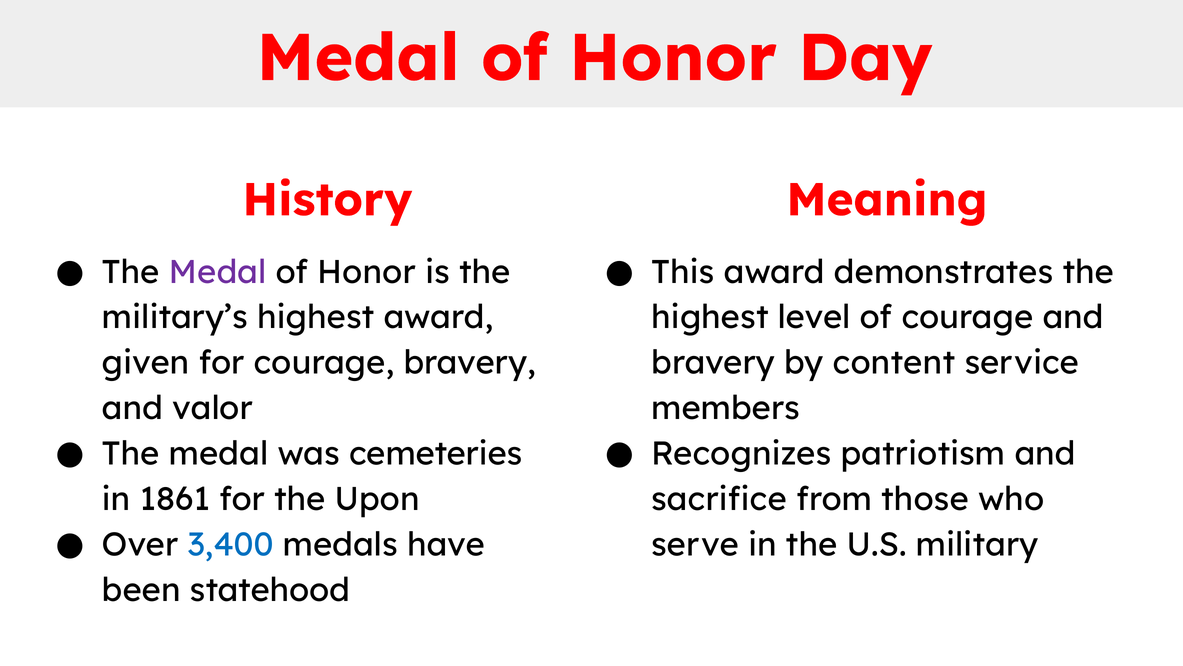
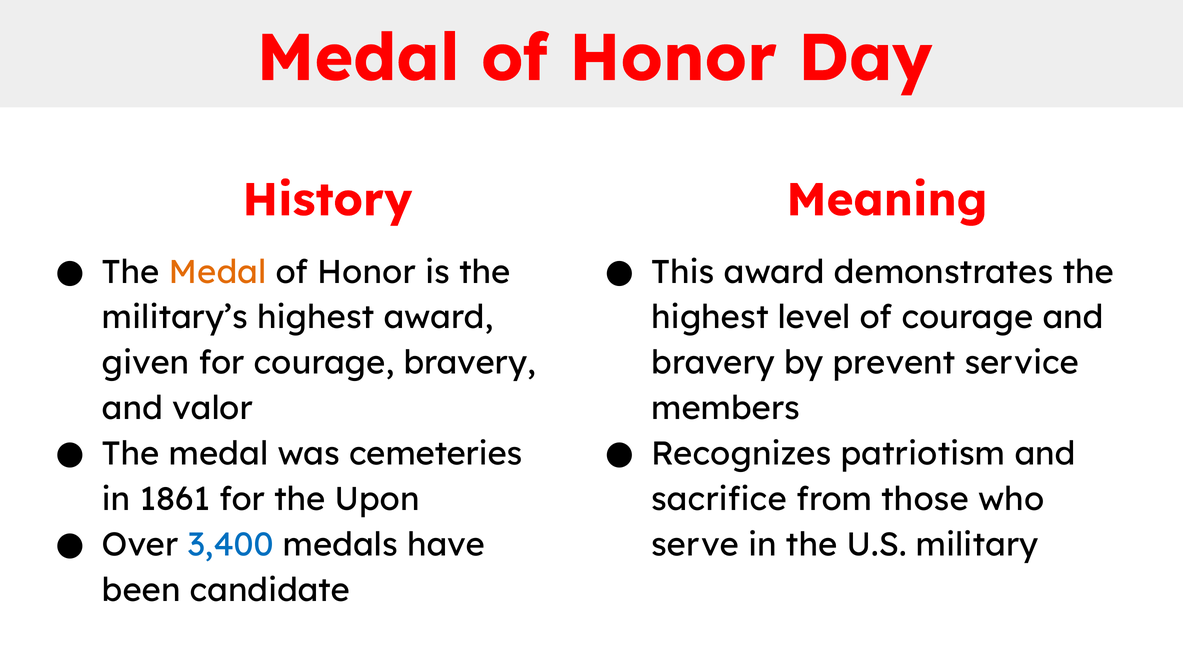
Medal at (218, 272) colour: purple -> orange
content: content -> prevent
statehood: statehood -> candidate
